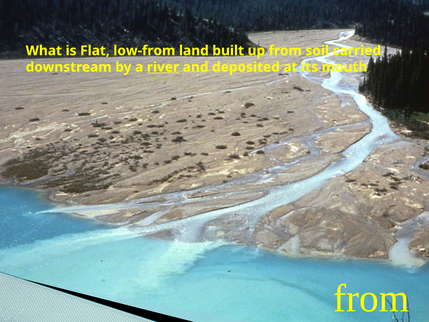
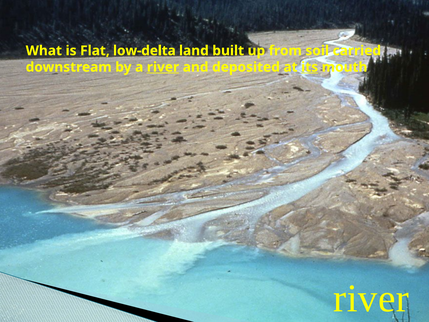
low-from: low-from -> low-delta
its underline: none -> present
from at (371, 298): from -> river
